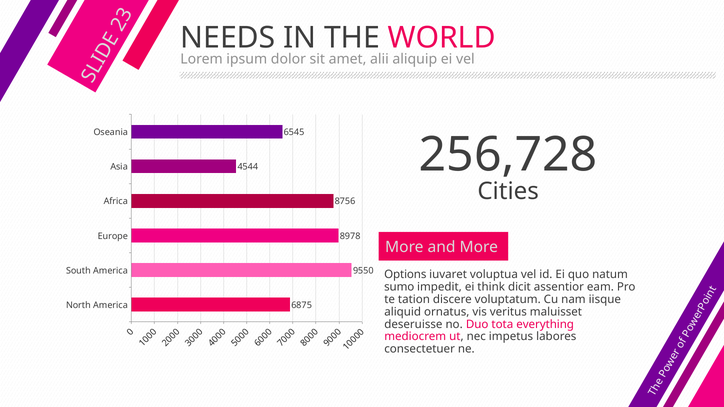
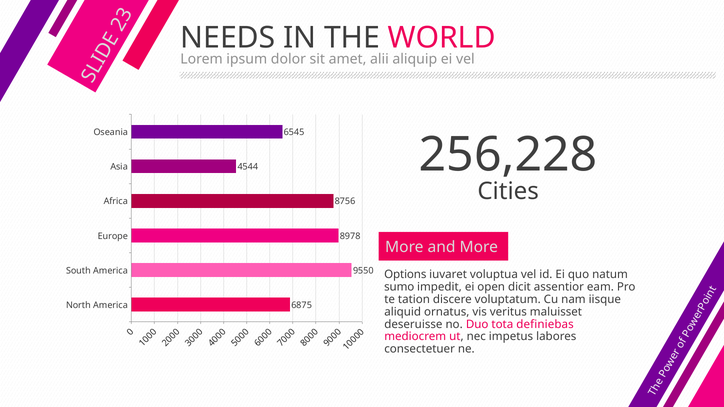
256,728: 256,728 -> 256,228
think: think -> open
everything: everything -> definiebas
